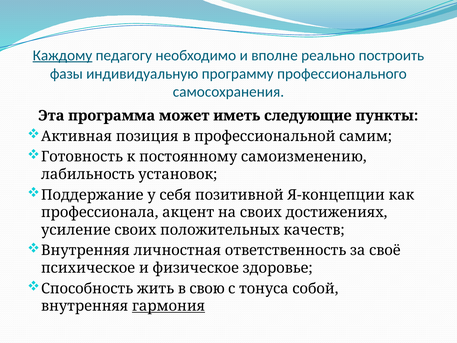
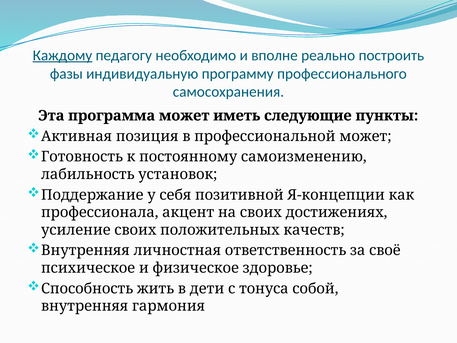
профессиональной самим: самим -> может
свою: свою -> дети
гармония underline: present -> none
